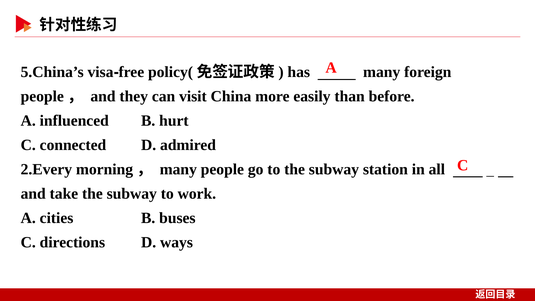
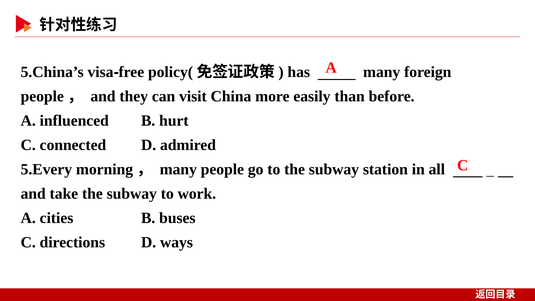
2.Every: 2.Every -> 5.Every
